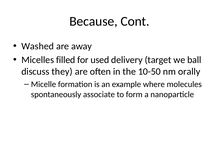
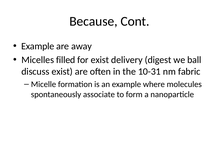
Washed at (38, 46): Washed -> Example
for used: used -> exist
target: target -> digest
discuss they: they -> exist
10-50: 10-50 -> 10-31
orally: orally -> fabric
